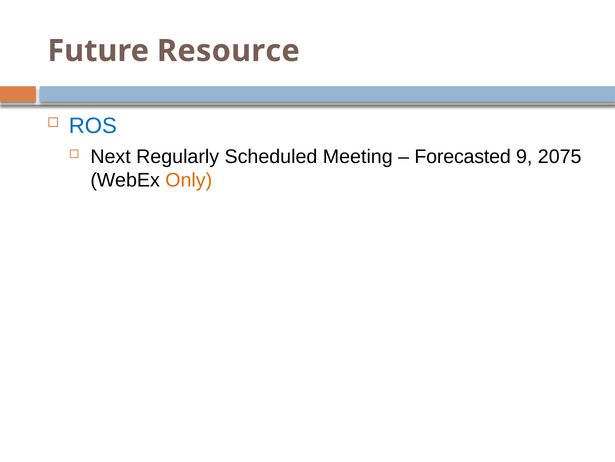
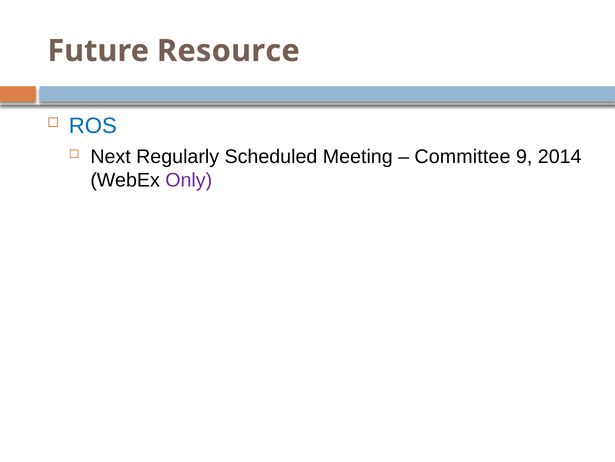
Forecasted: Forecasted -> Committee
2075: 2075 -> 2014
Only colour: orange -> purple
